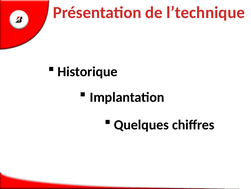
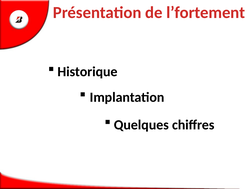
l’technique: l’technique -> l’fortement
